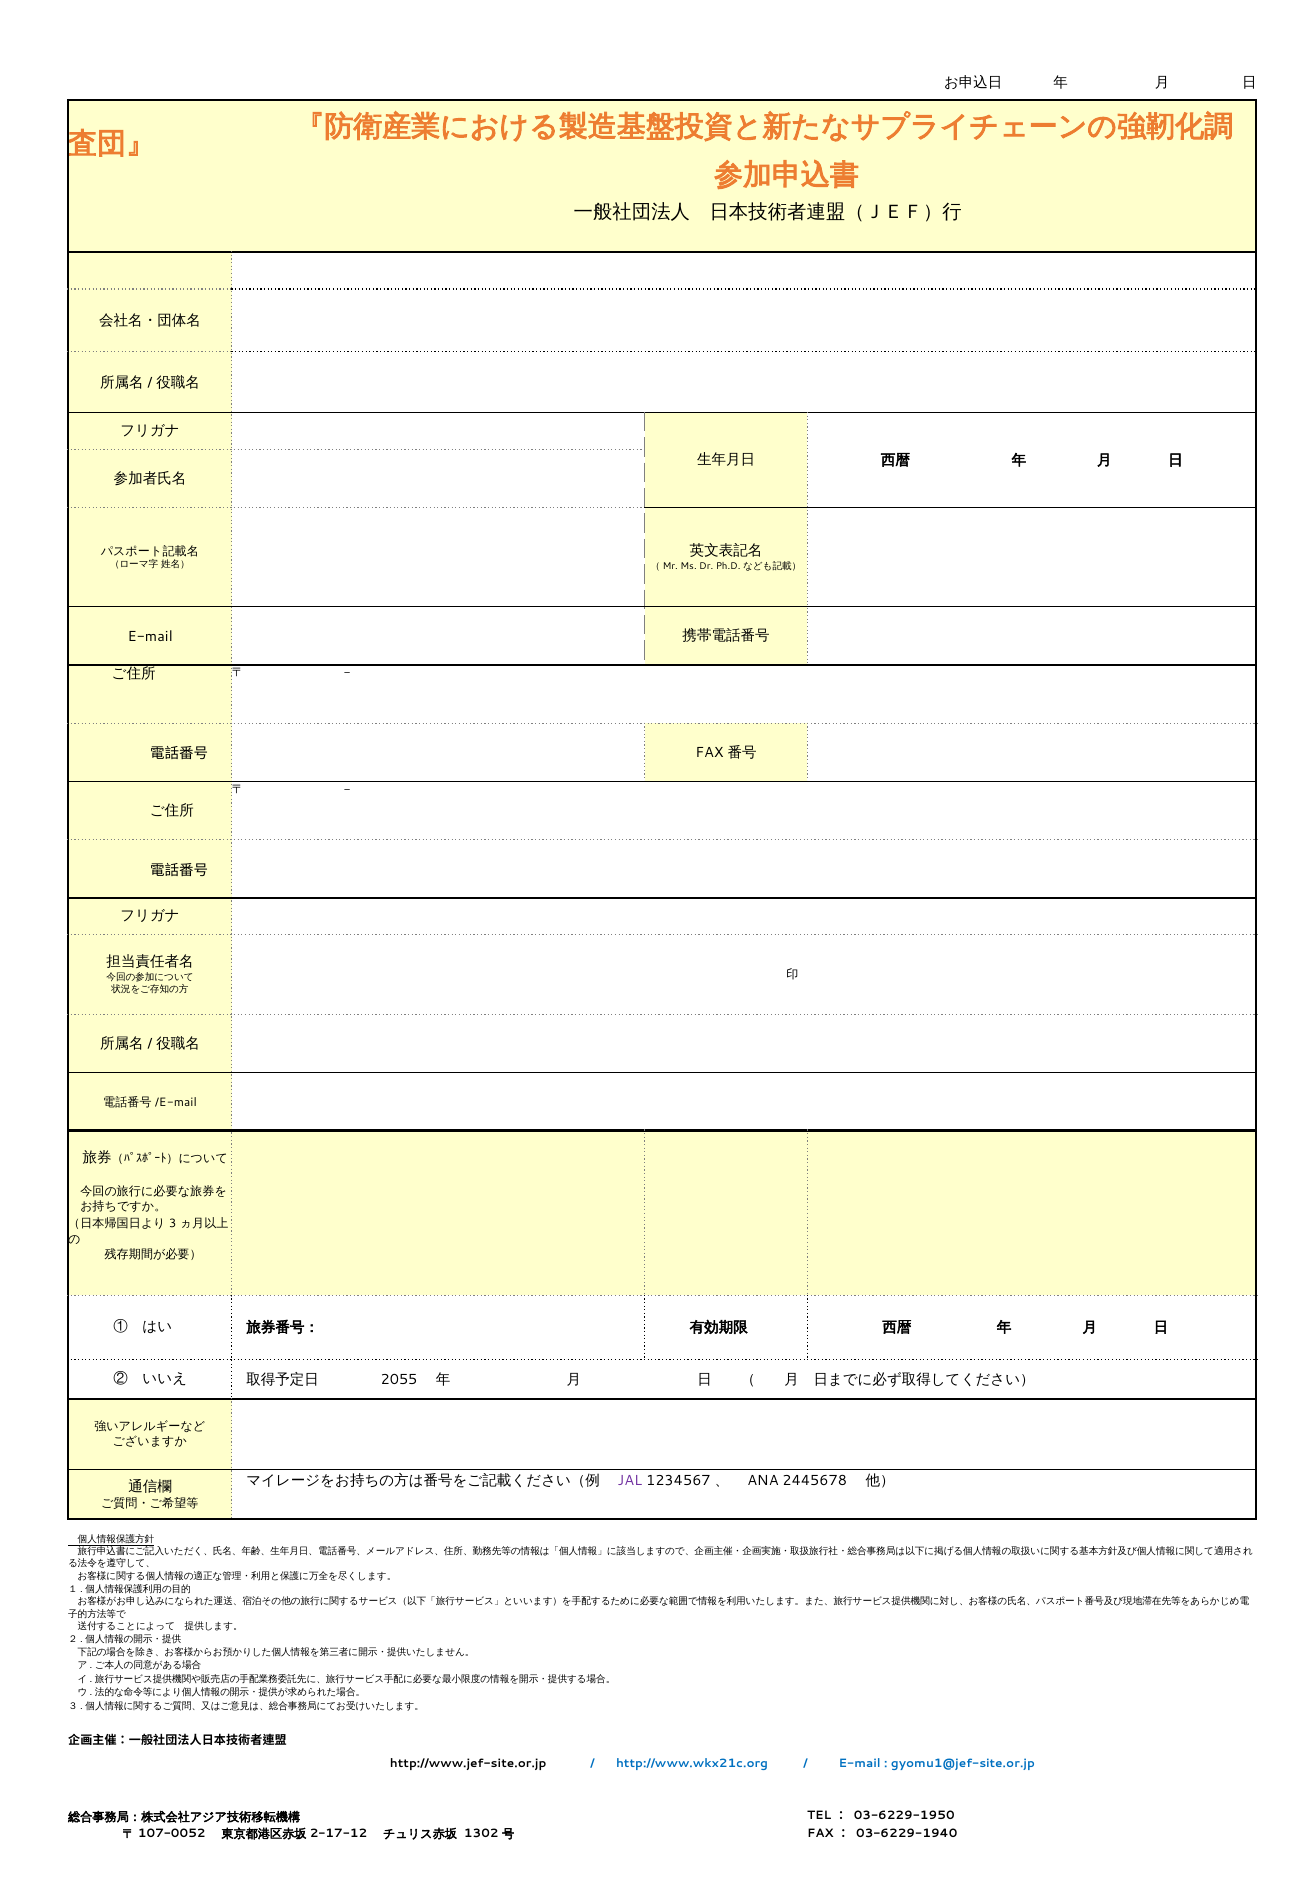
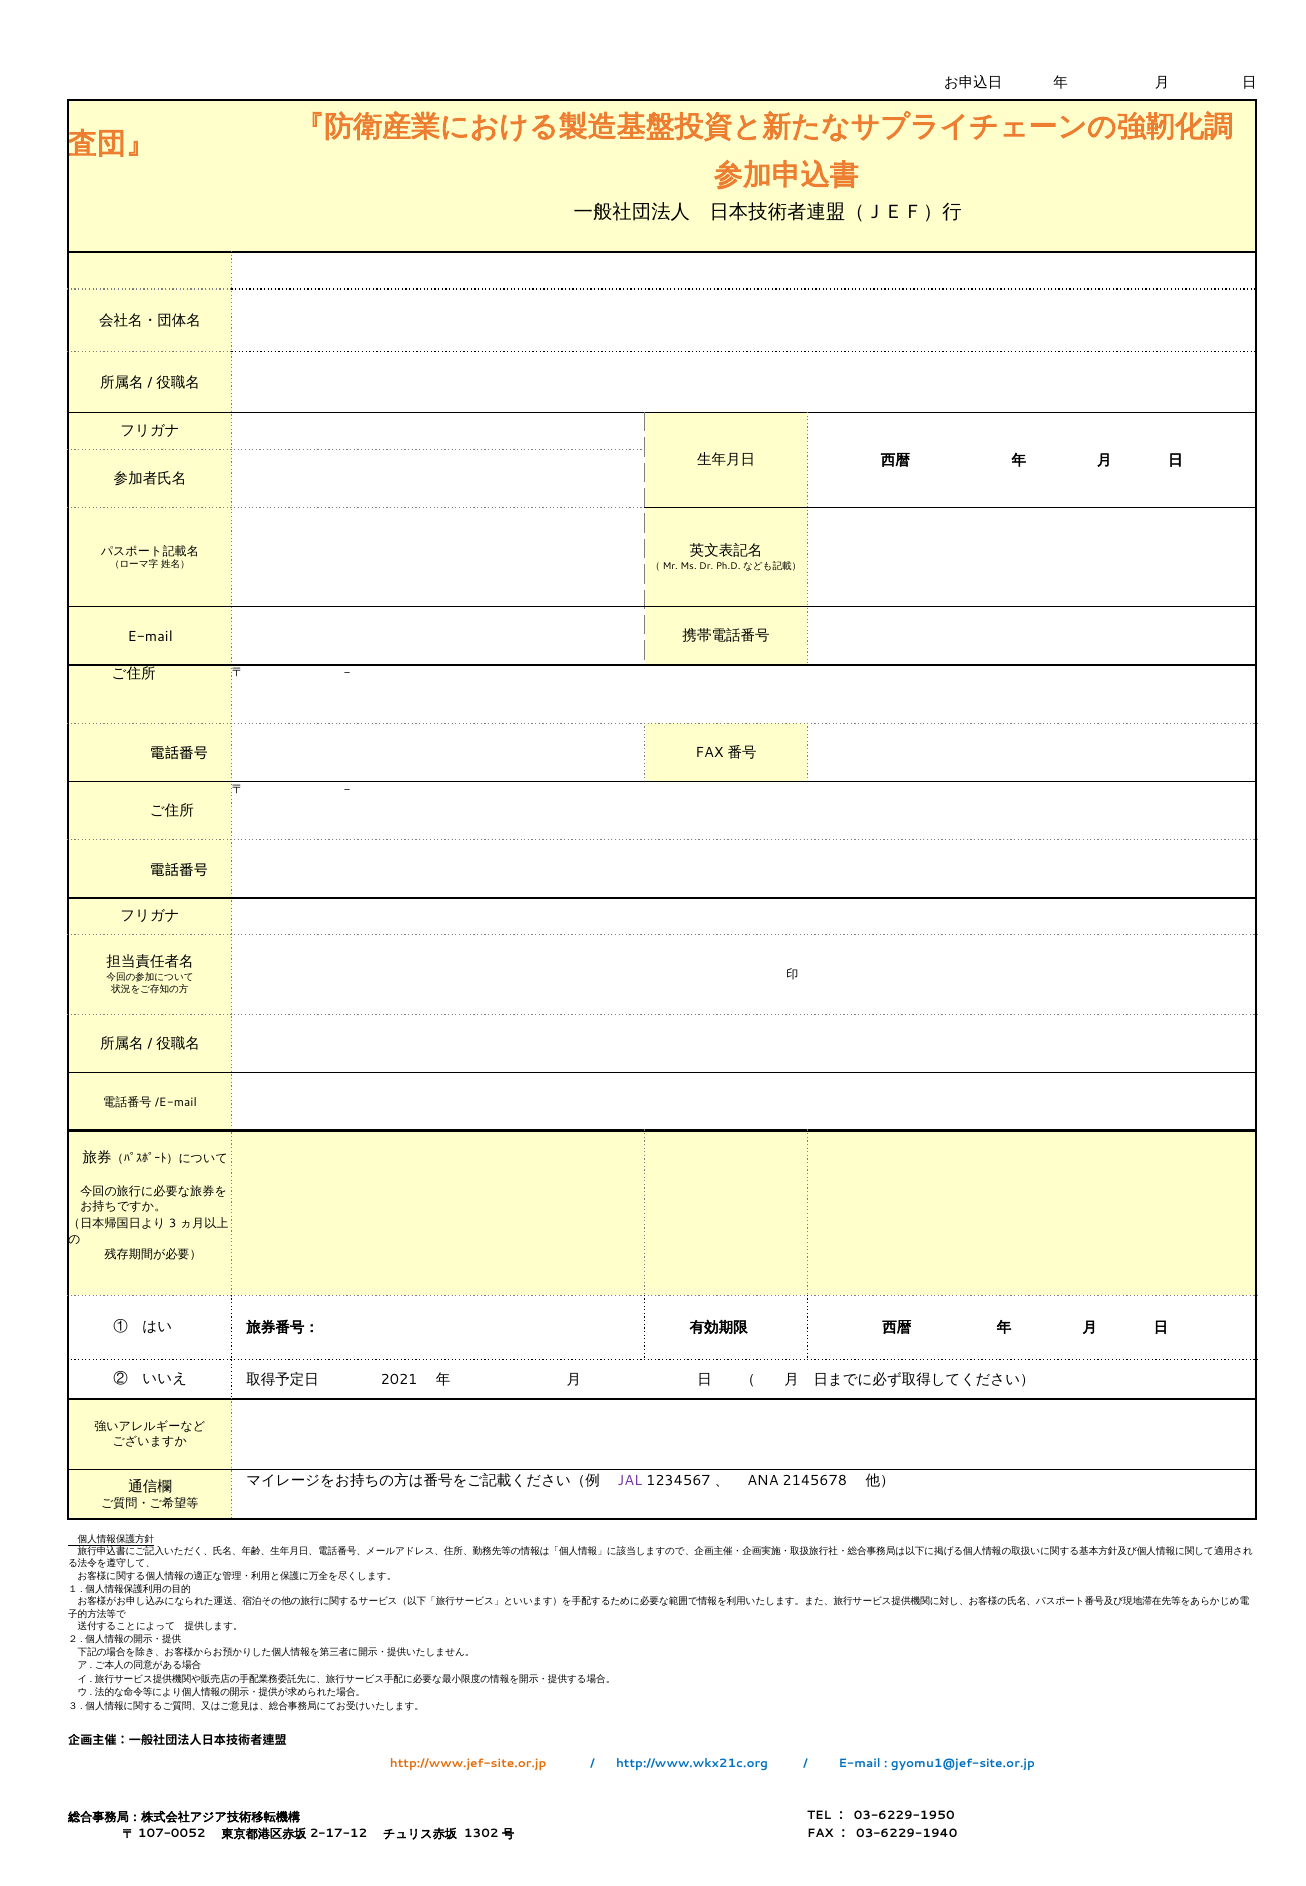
2055: 2055 -> 2021
2445678: 2445678 -> 2145678
http://www.jef-site.or.jp colour: black -> orange
